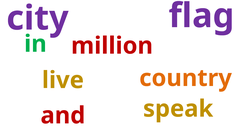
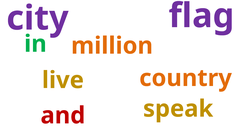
million colour: red -> orange
